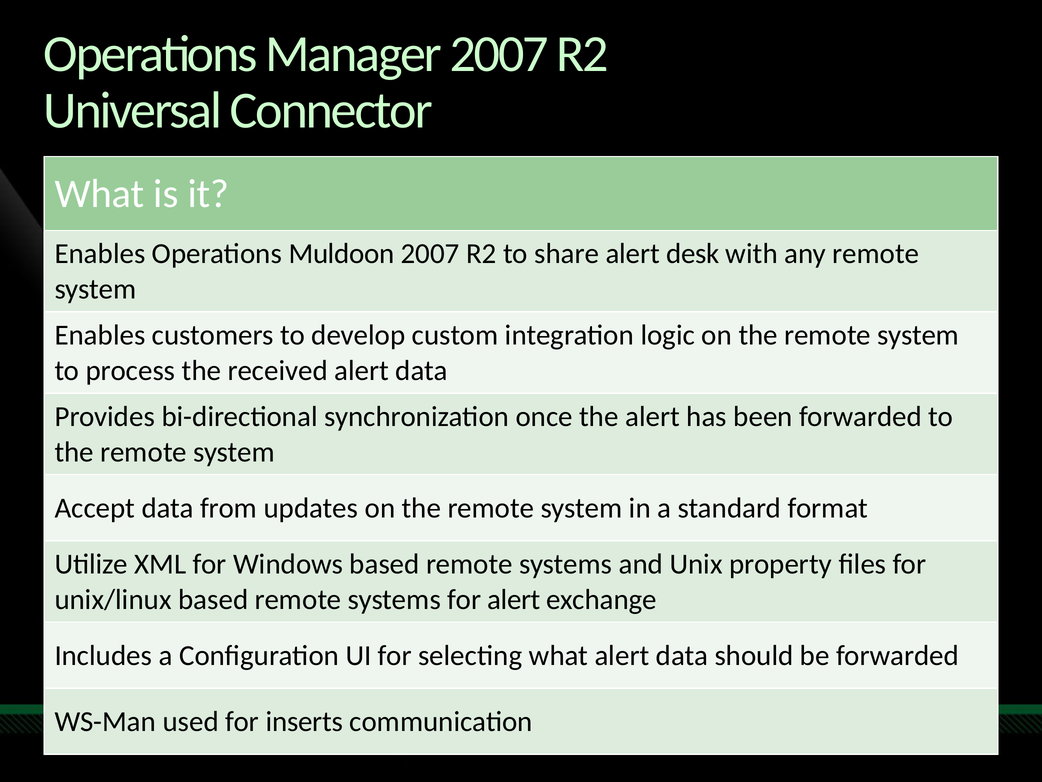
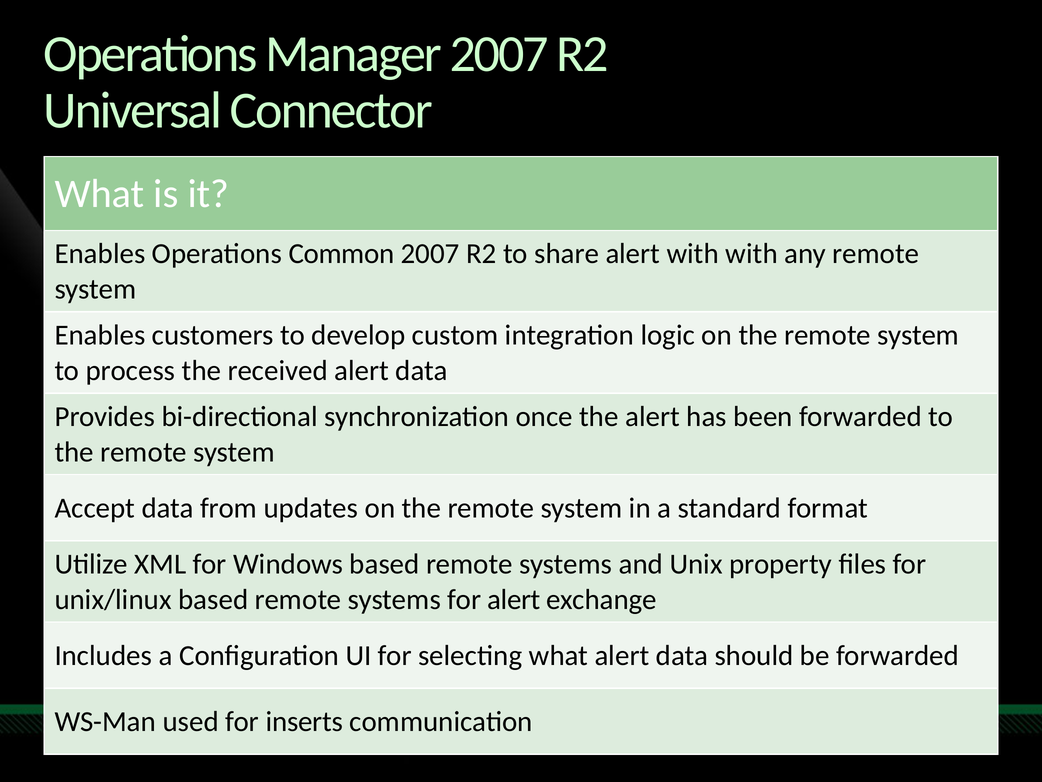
Muldoon: Muldoon -> Common
alert desk: desk -> with
